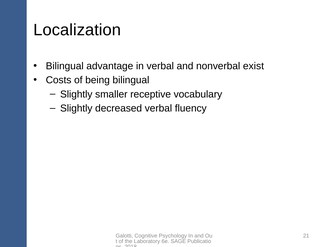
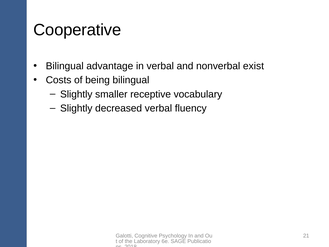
Localization: Localization -> Cooperative
